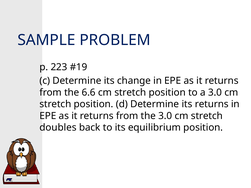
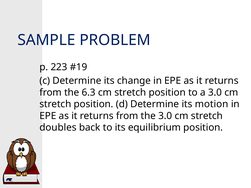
6.6: 6.6 -> 6.3
its returns: returns -> motion
